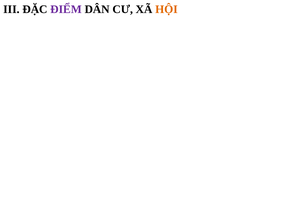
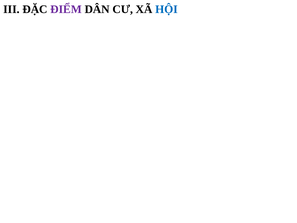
HỘI colour: orange -> blue
